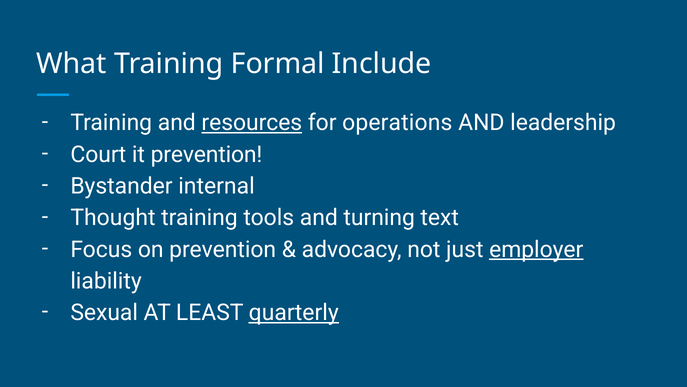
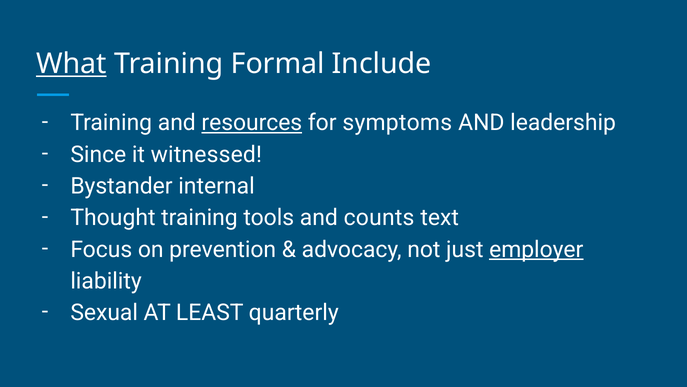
What underline: none -> present
operations: operations -> symptoms
Court: Court -> Since
it prevention: prevention -> witnessed
turning: turning -> counts
quarterly underline: present -> none
